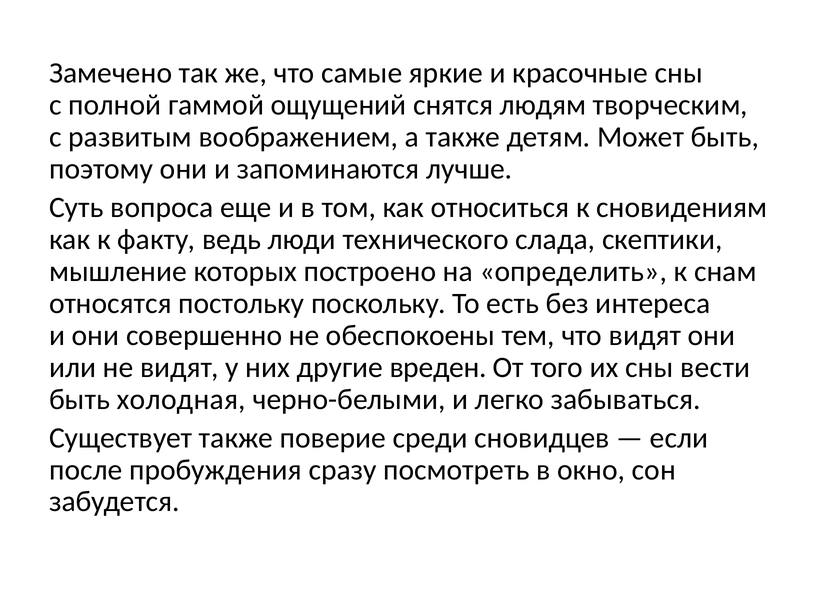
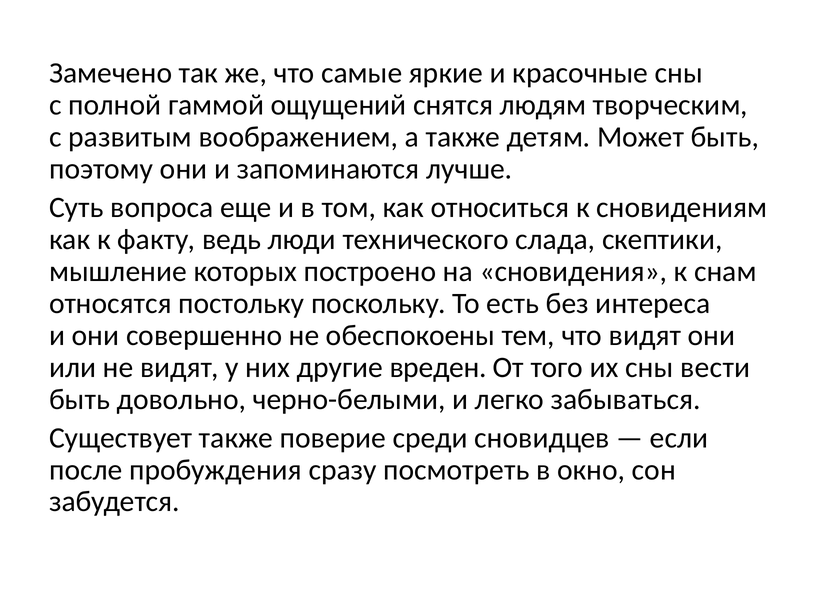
определить: определить -> сновидения
холодная: холодная -> довольно
